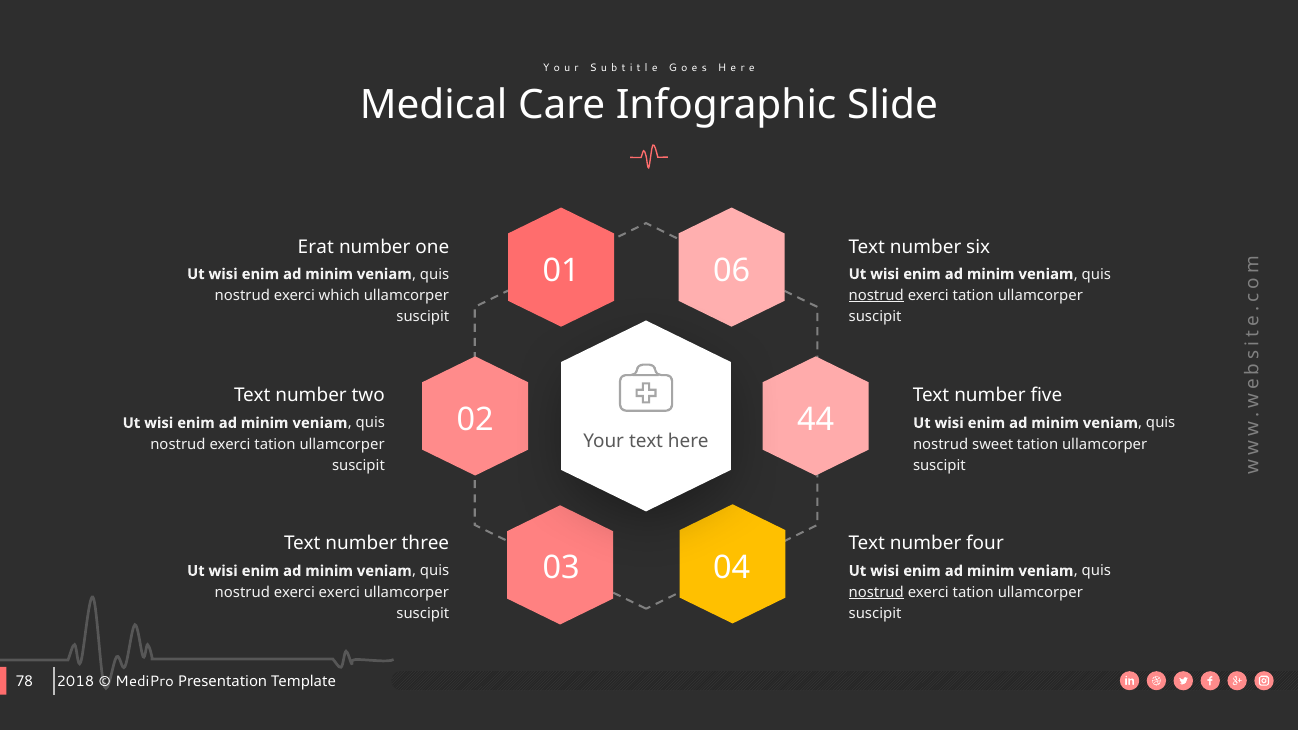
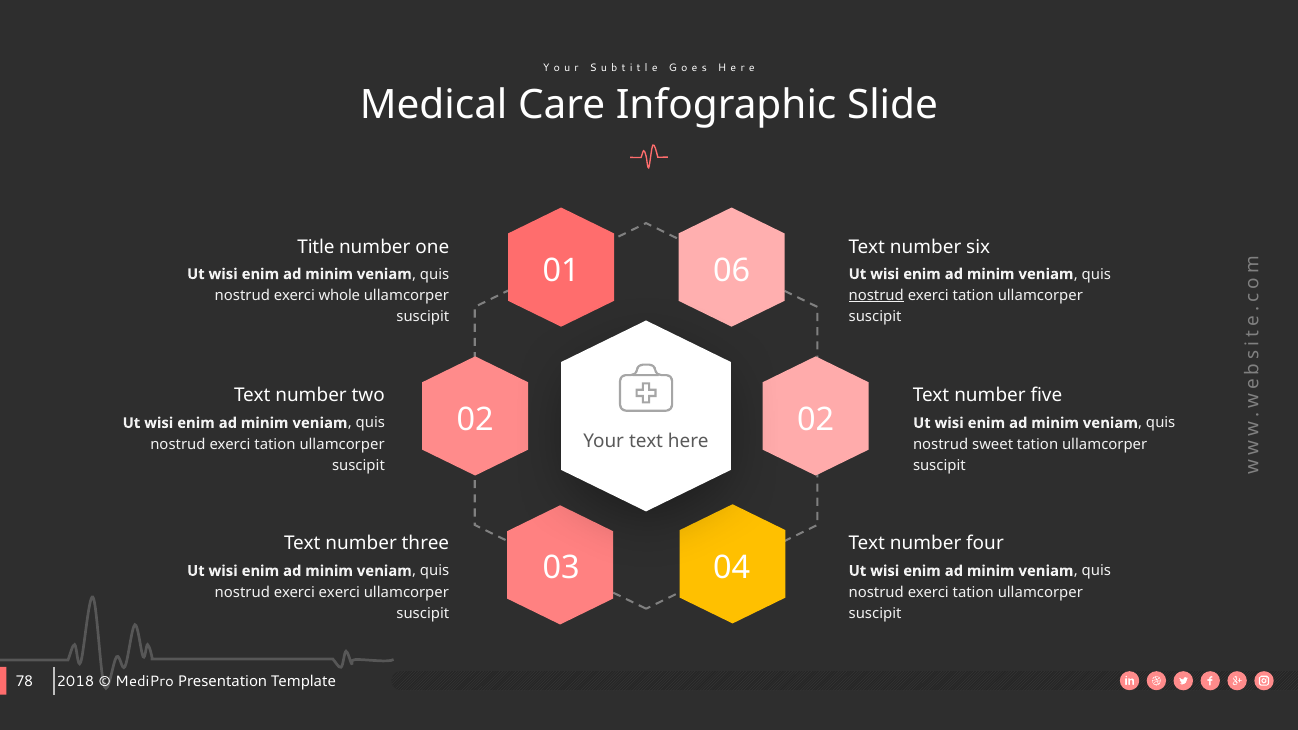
Erat: Erat -> Title
which: which -> whole
02 44: 44 -> 02
nostrud at (876, 592) underline: present -> none
